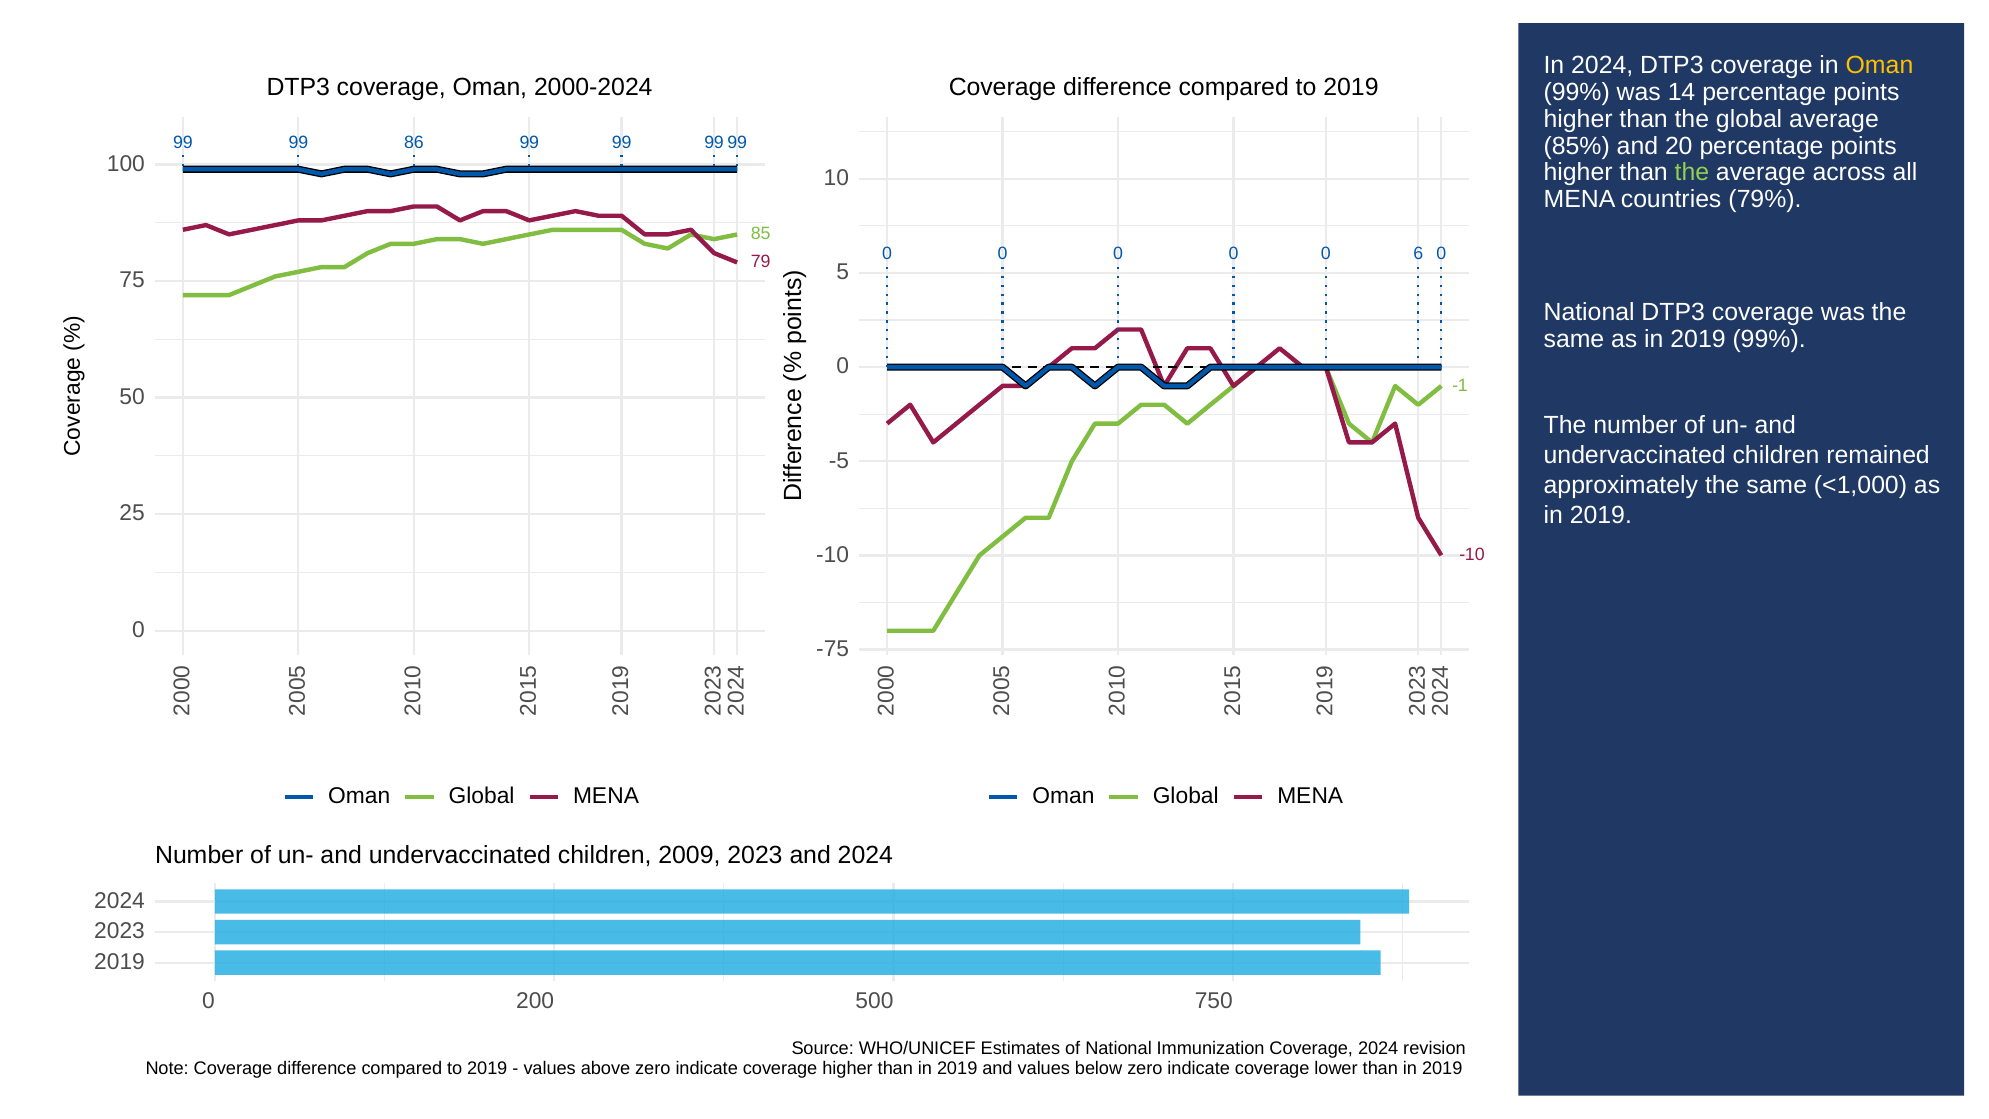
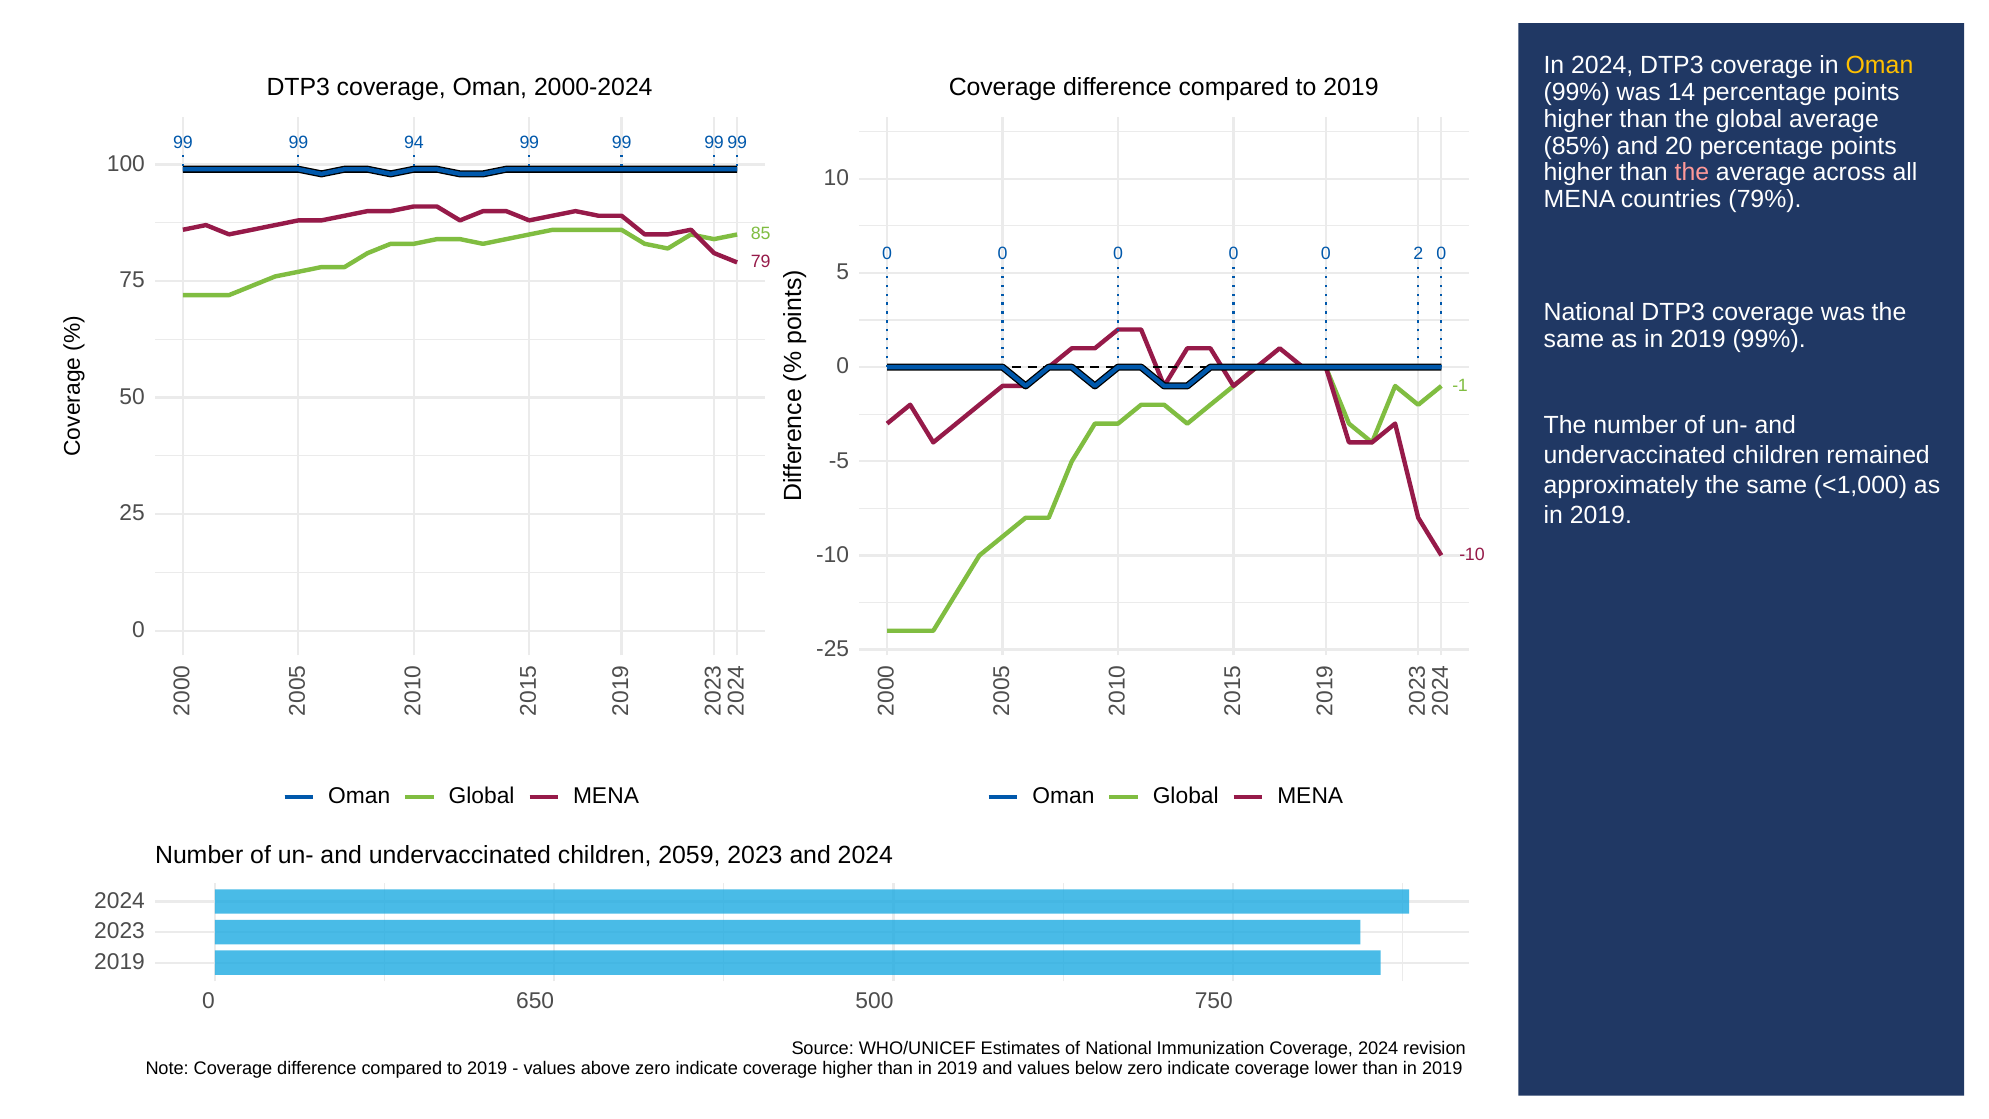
86: 86 -> 94
the at (1692, 173) colour: light green -> pink
6 at (1418, 253): 6 -> 2
-75: -75 -> -25
2009: 2009 -> 2059
200: 200 -> 650
